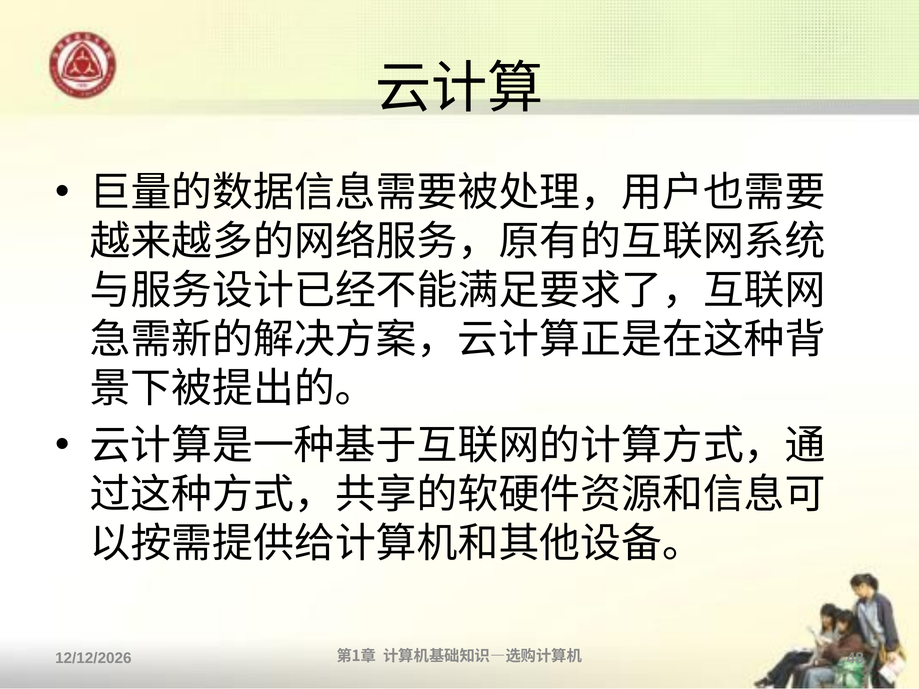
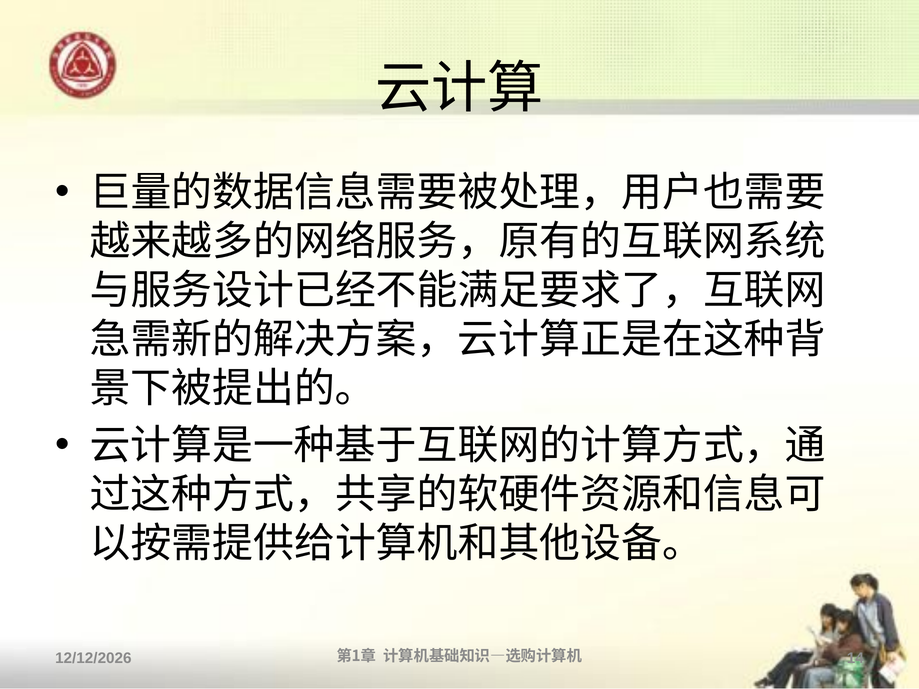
48: 48 -> 14
